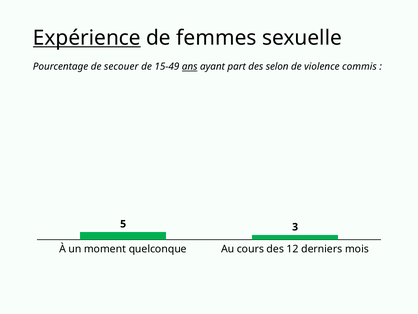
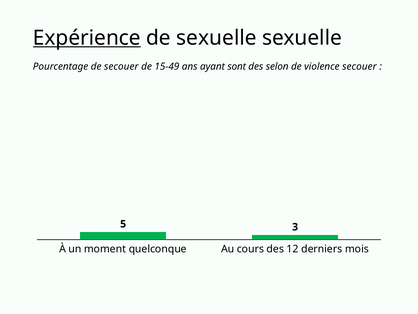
de femmes: femmes -> sexuelle
ans underline: present -> none
part: part -> sont
violence commis: commis -> secouer
